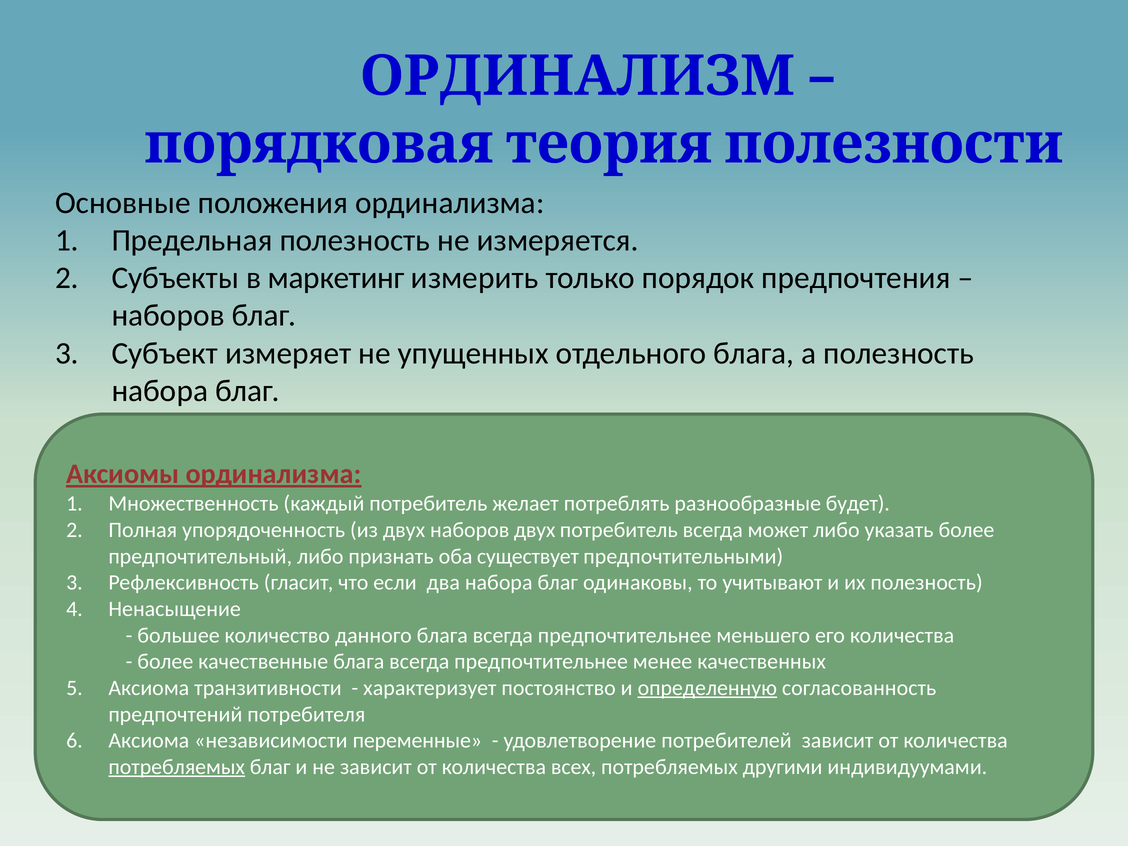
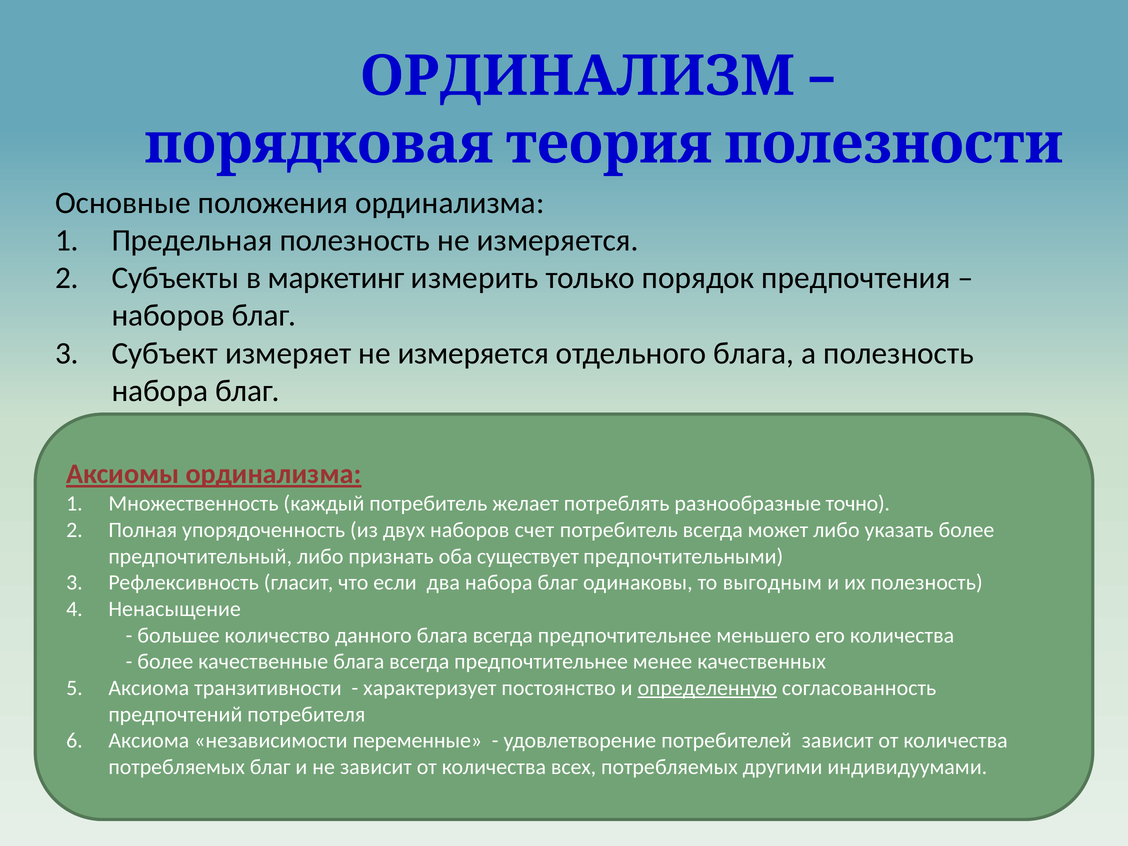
измеряет не упущенных: упущенных -> измеряется
будет: будет -> точно
наборов двух: двух -> счет
учитывают: учитывают -> выгодным
потребляемых at (177, 767) underline: present -> none
